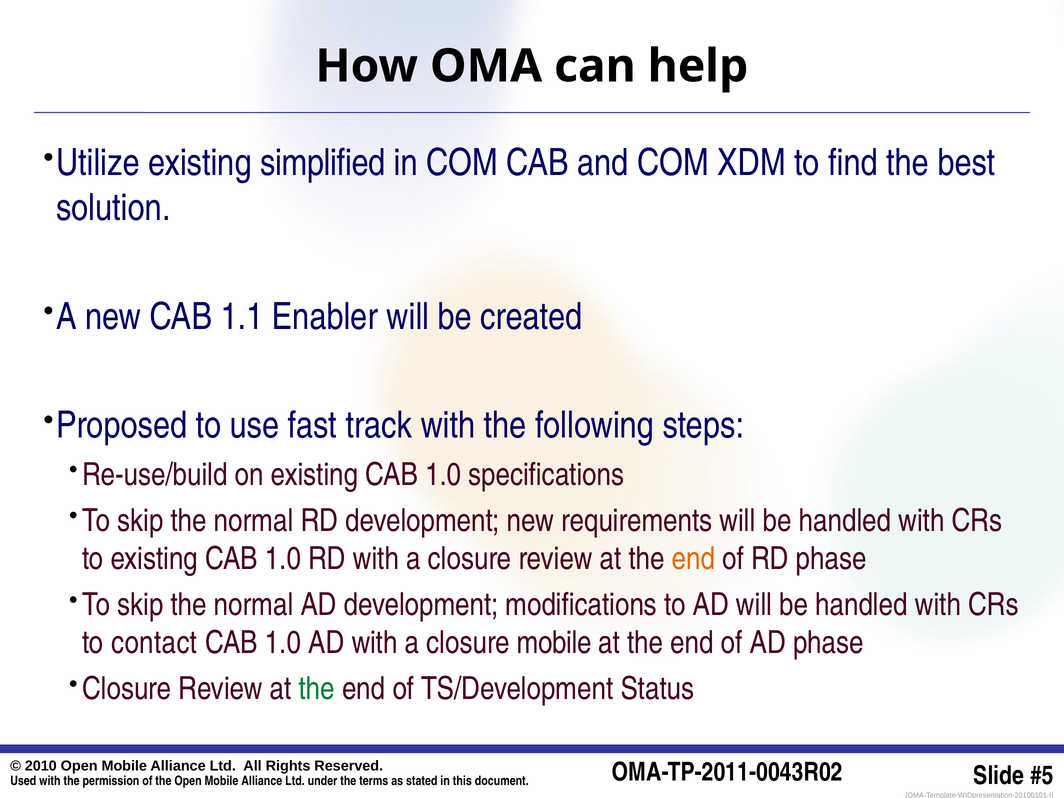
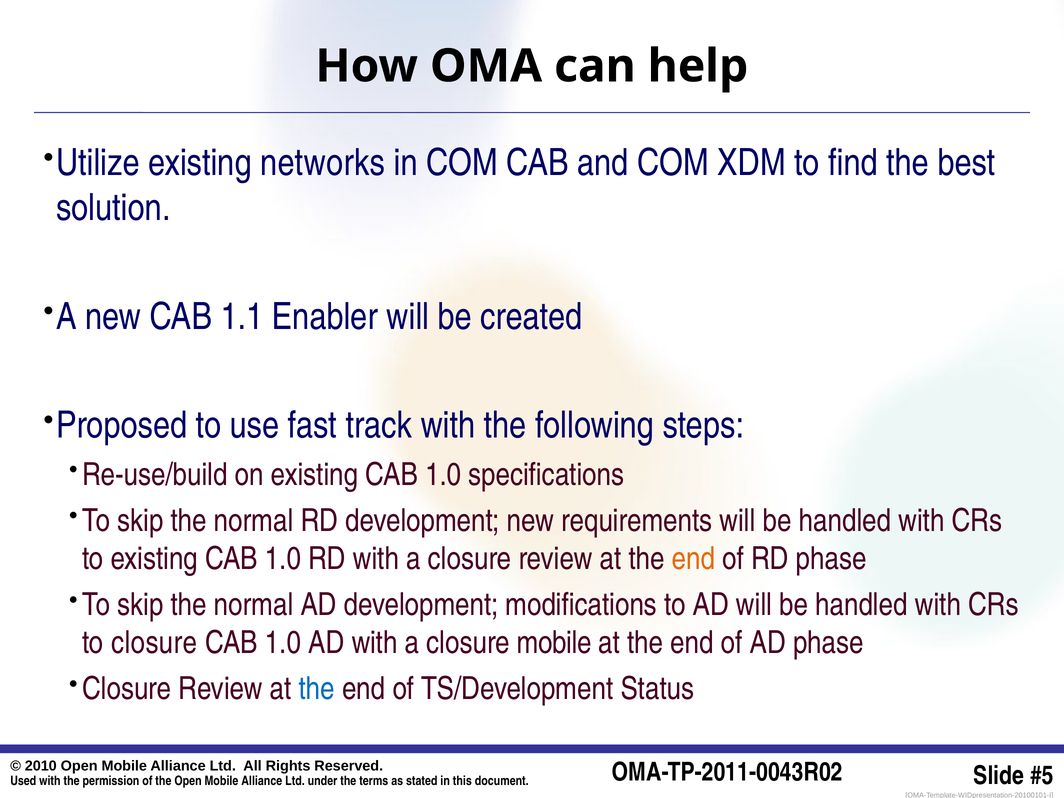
simplified: simplified -> networks
to contact: contact -> closure
the at (317, 689) colour: green -> blue
